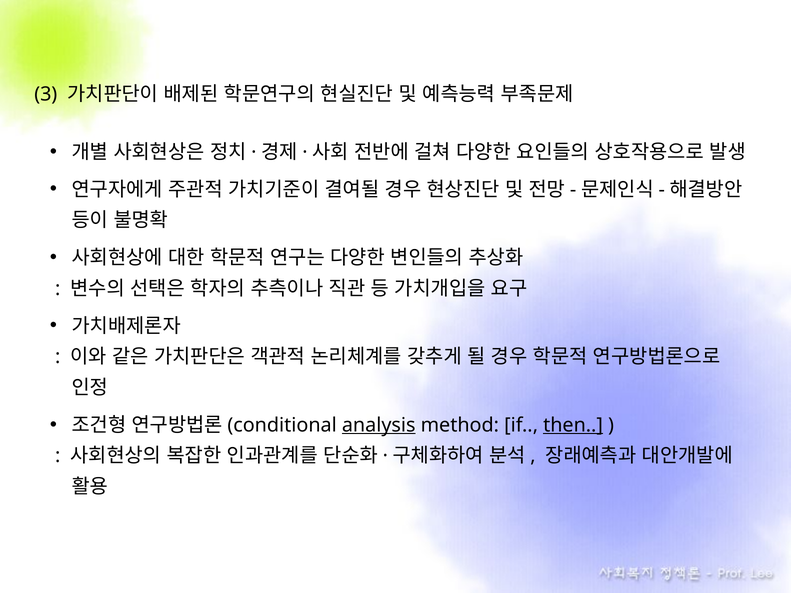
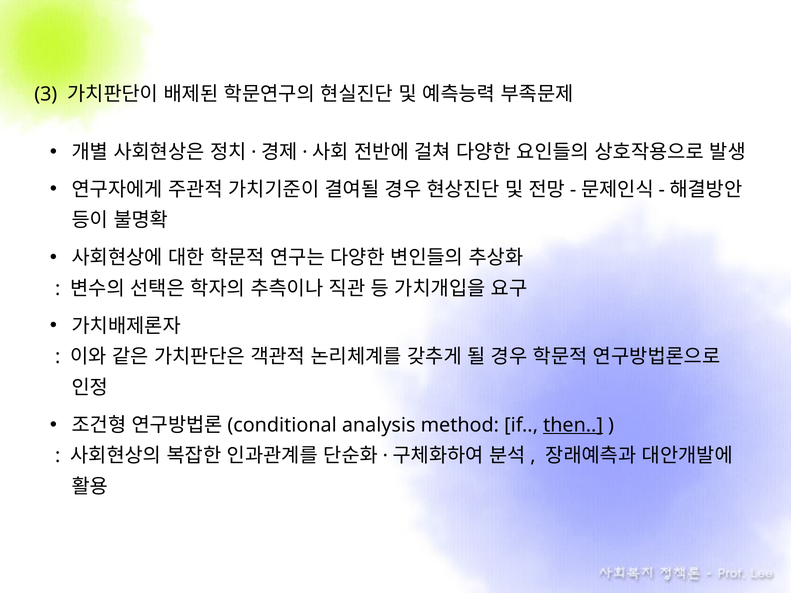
analysis underline: present -> none
